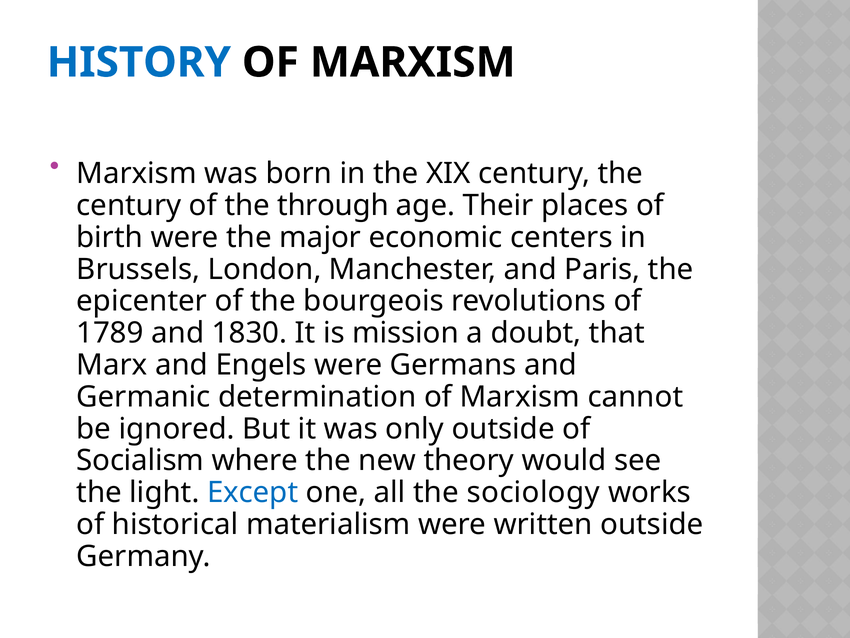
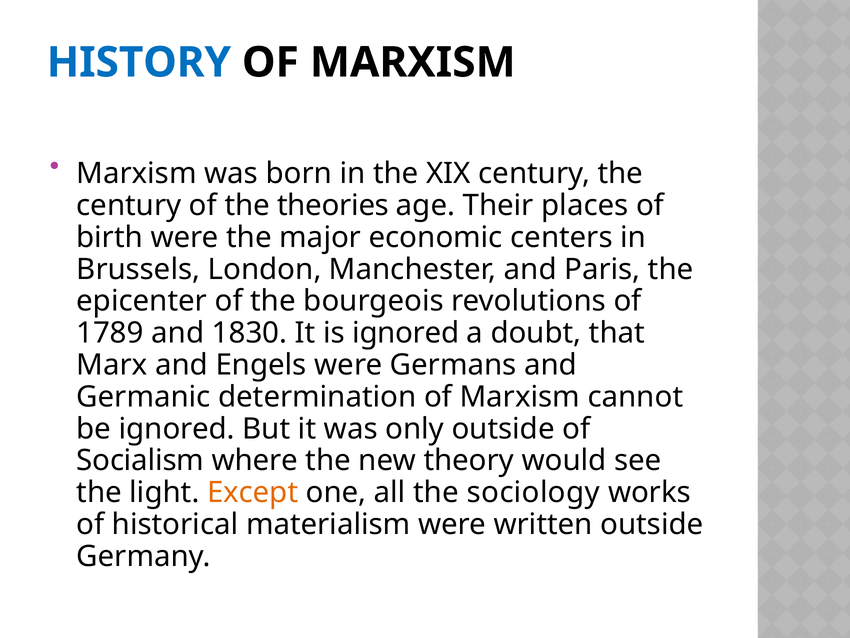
through: through -> theories
is mission: mission -> ignored
Except colour: blue -> orange
